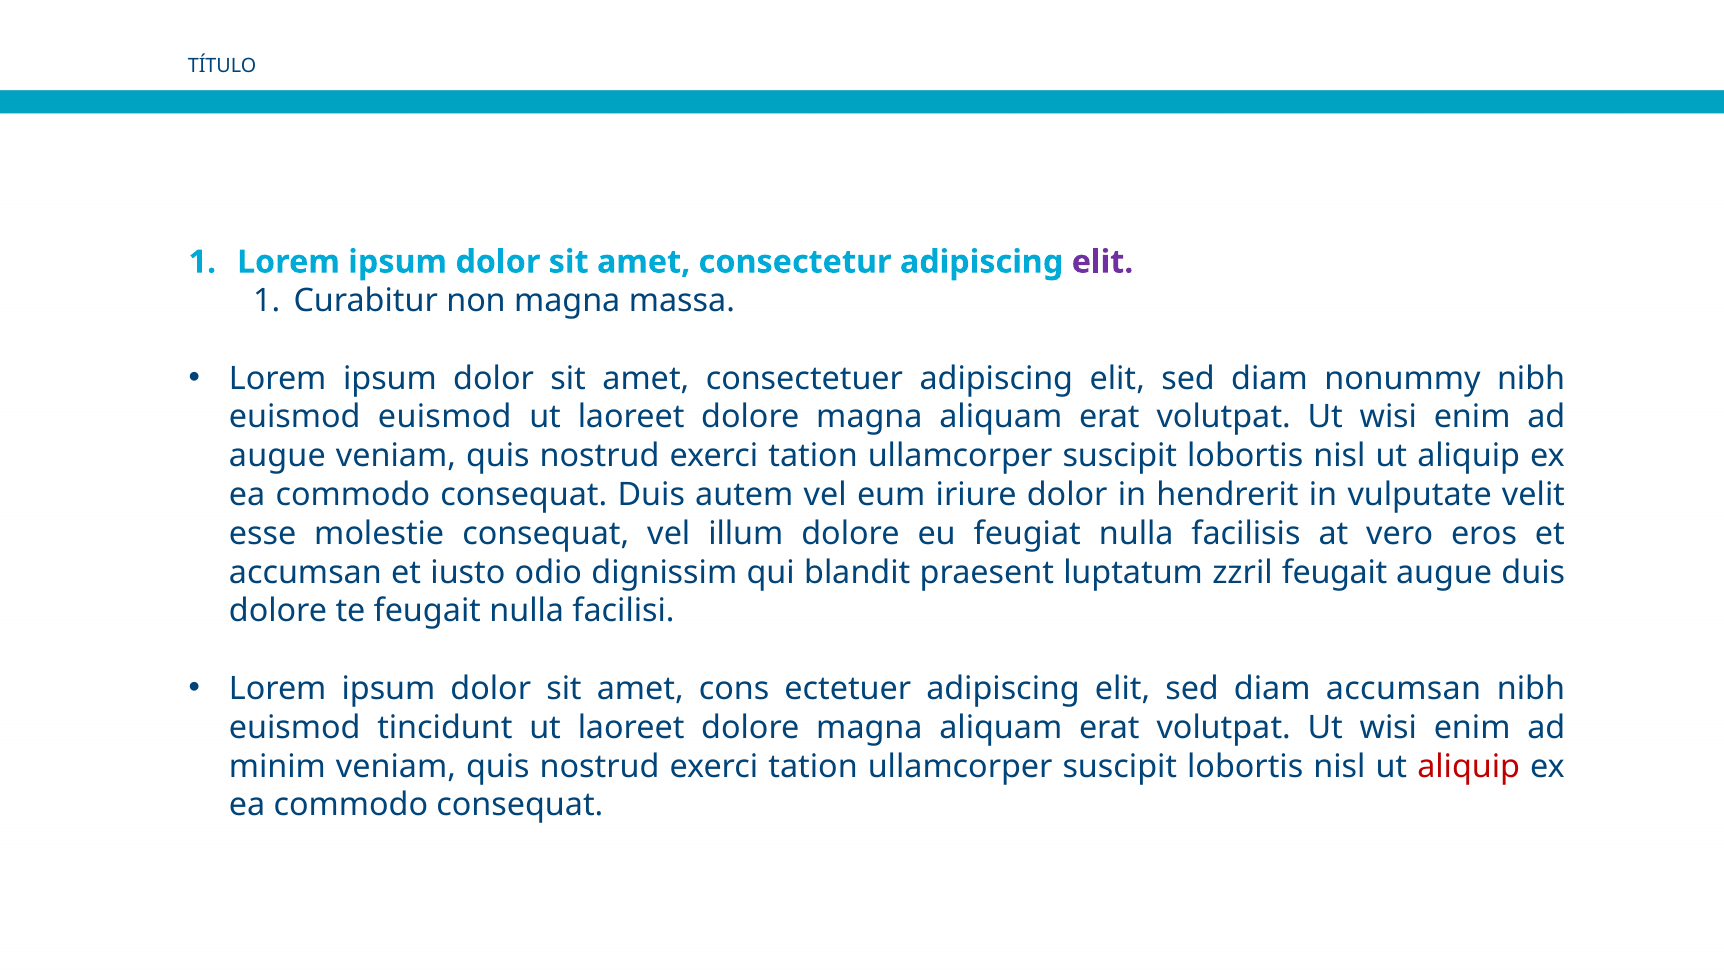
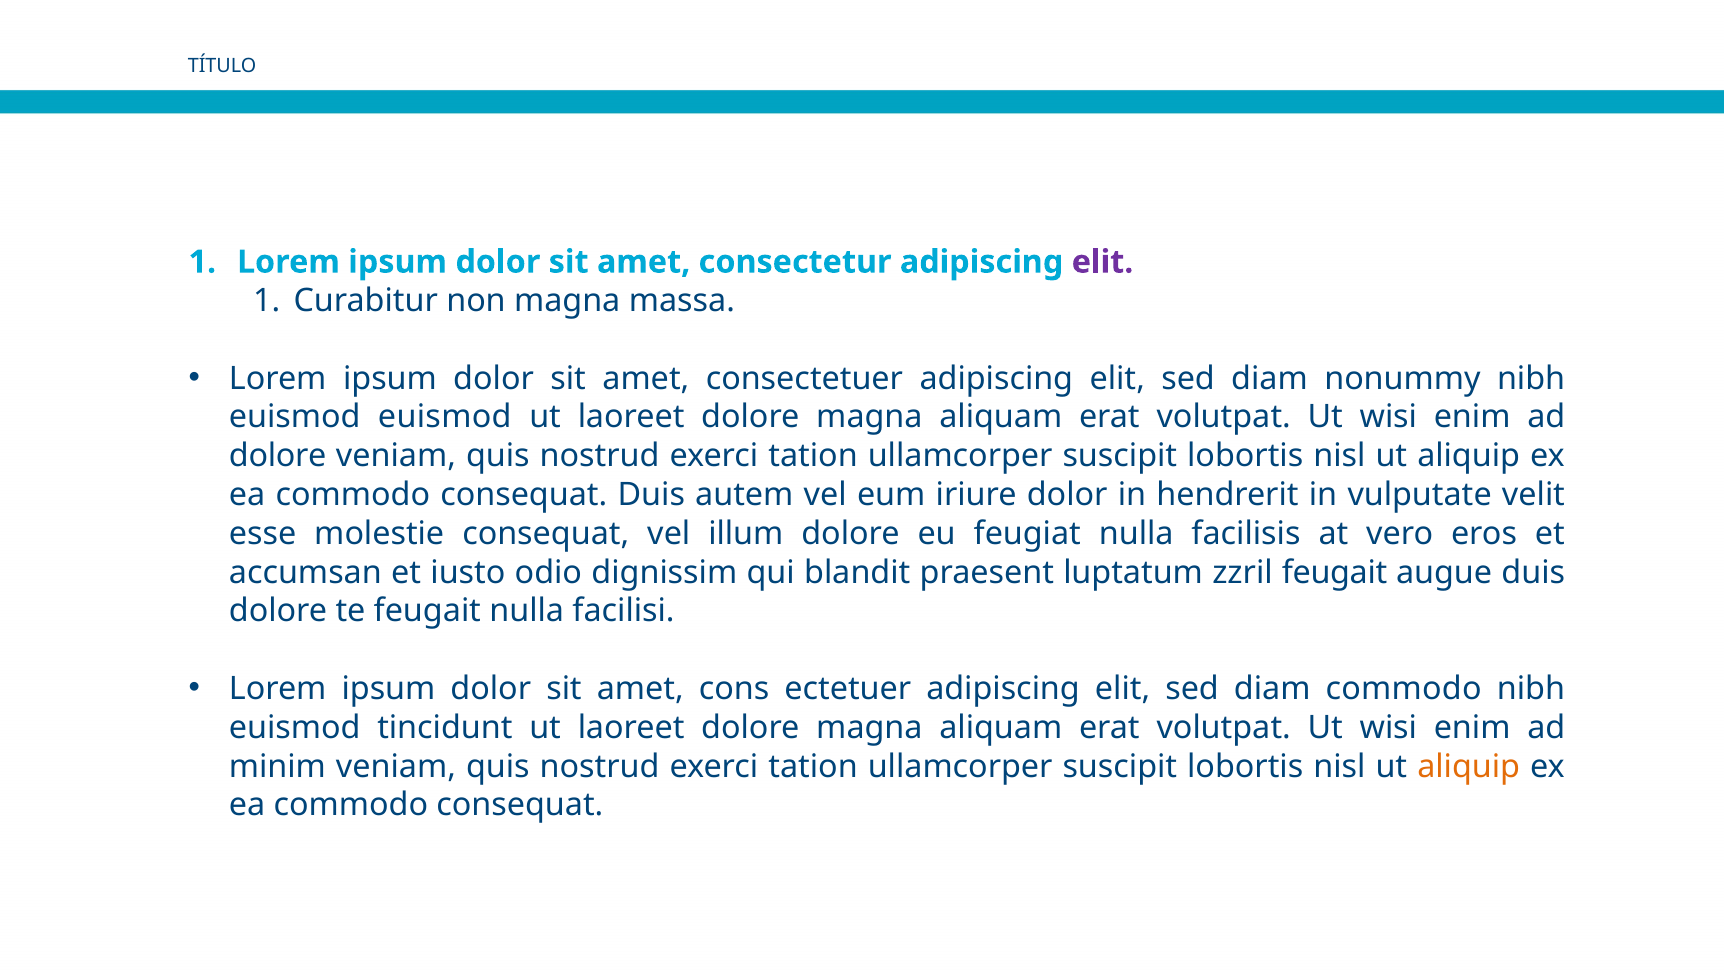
augue at (277, 456): augue -> dolore
diam accumsan: accumsan -> commodo
aliquip at (1469, 766) colour: red -> orange
